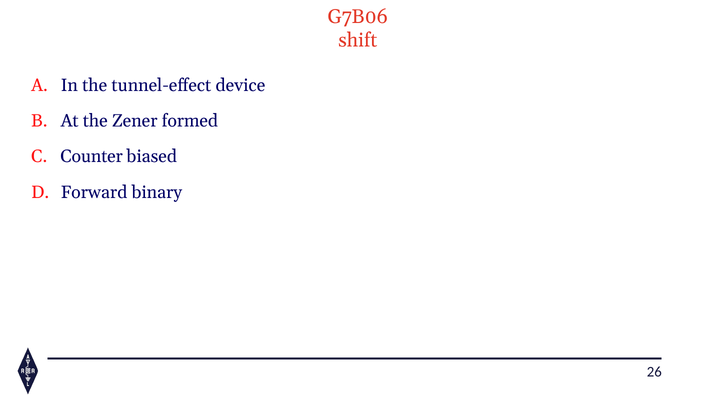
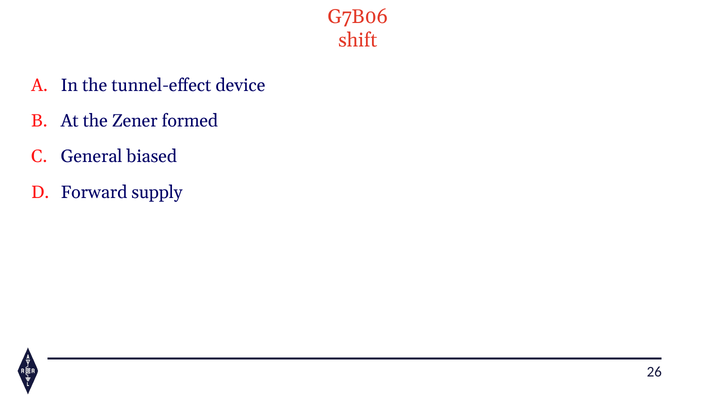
Counter: Counter -> General
binary: binary -> supply
